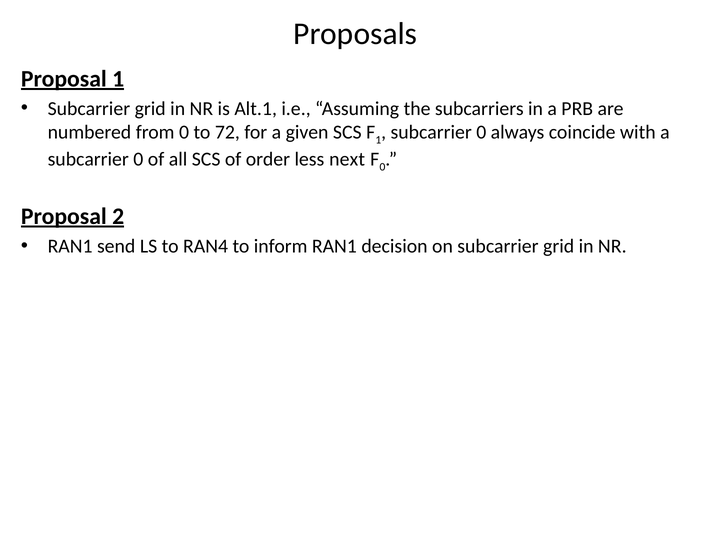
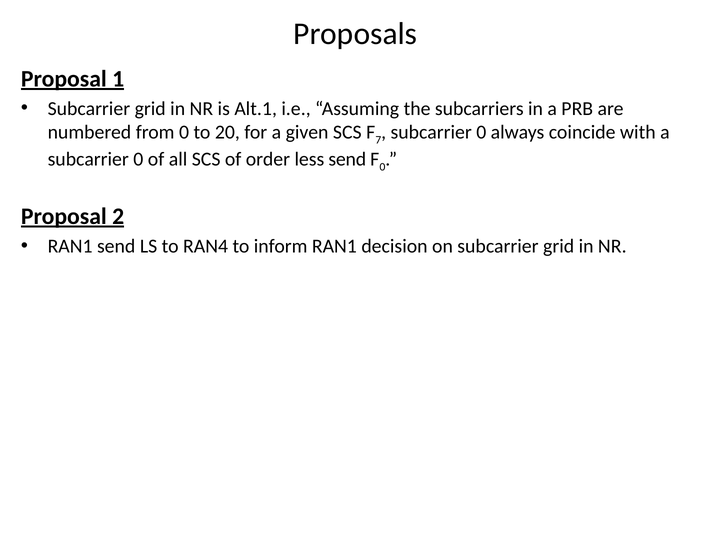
72: 72 -> 20
1 at (378, 140): 1 -> 7
less next: next -> send
